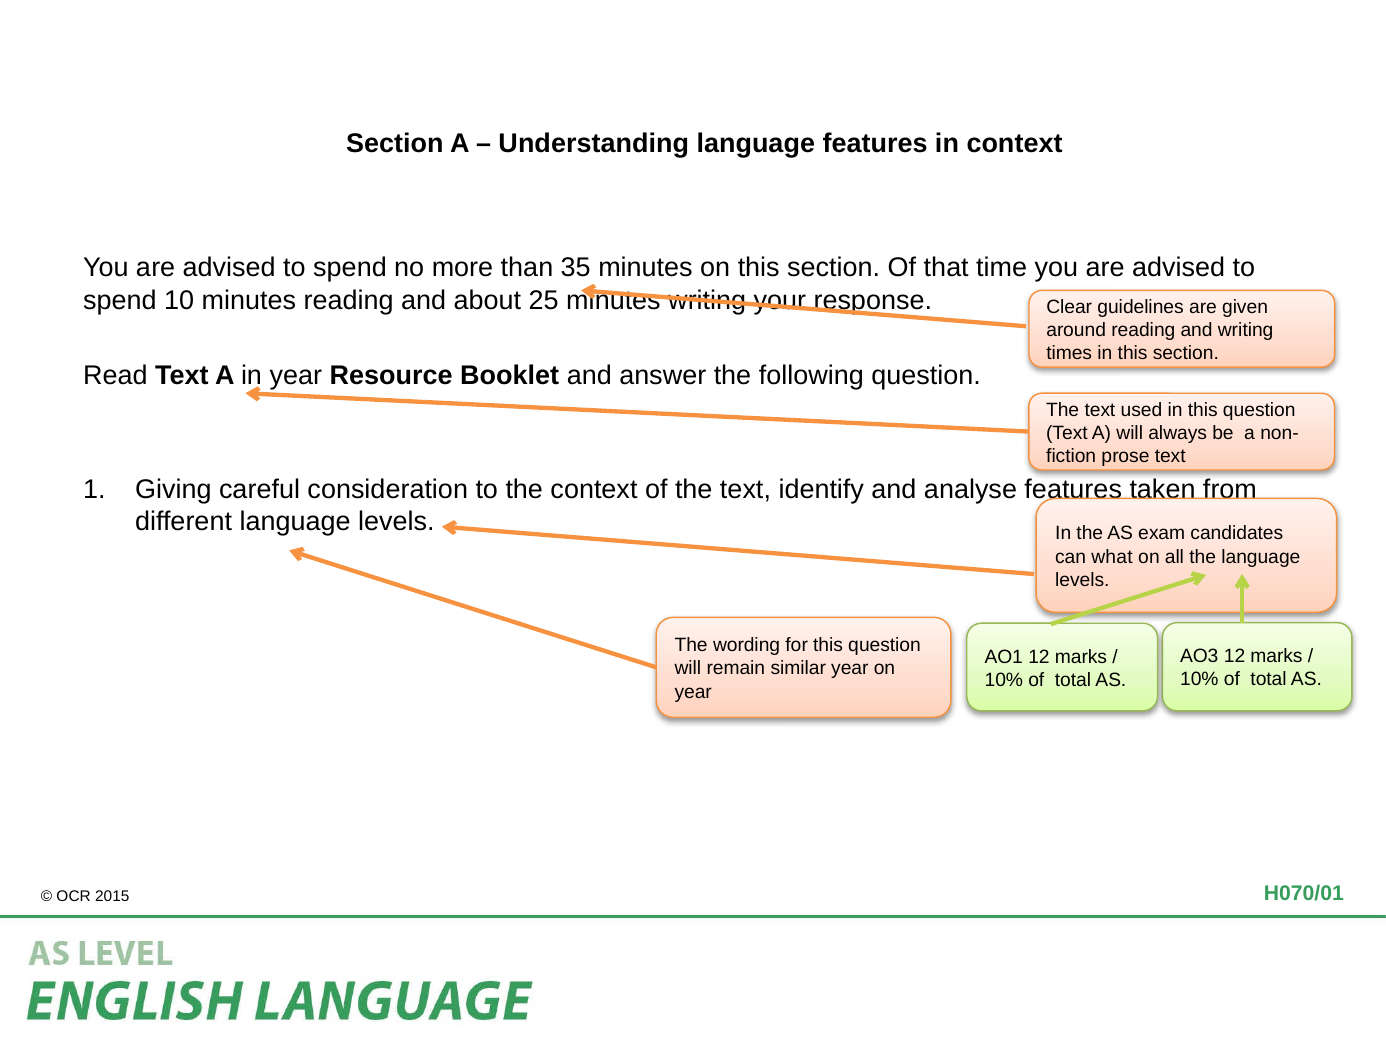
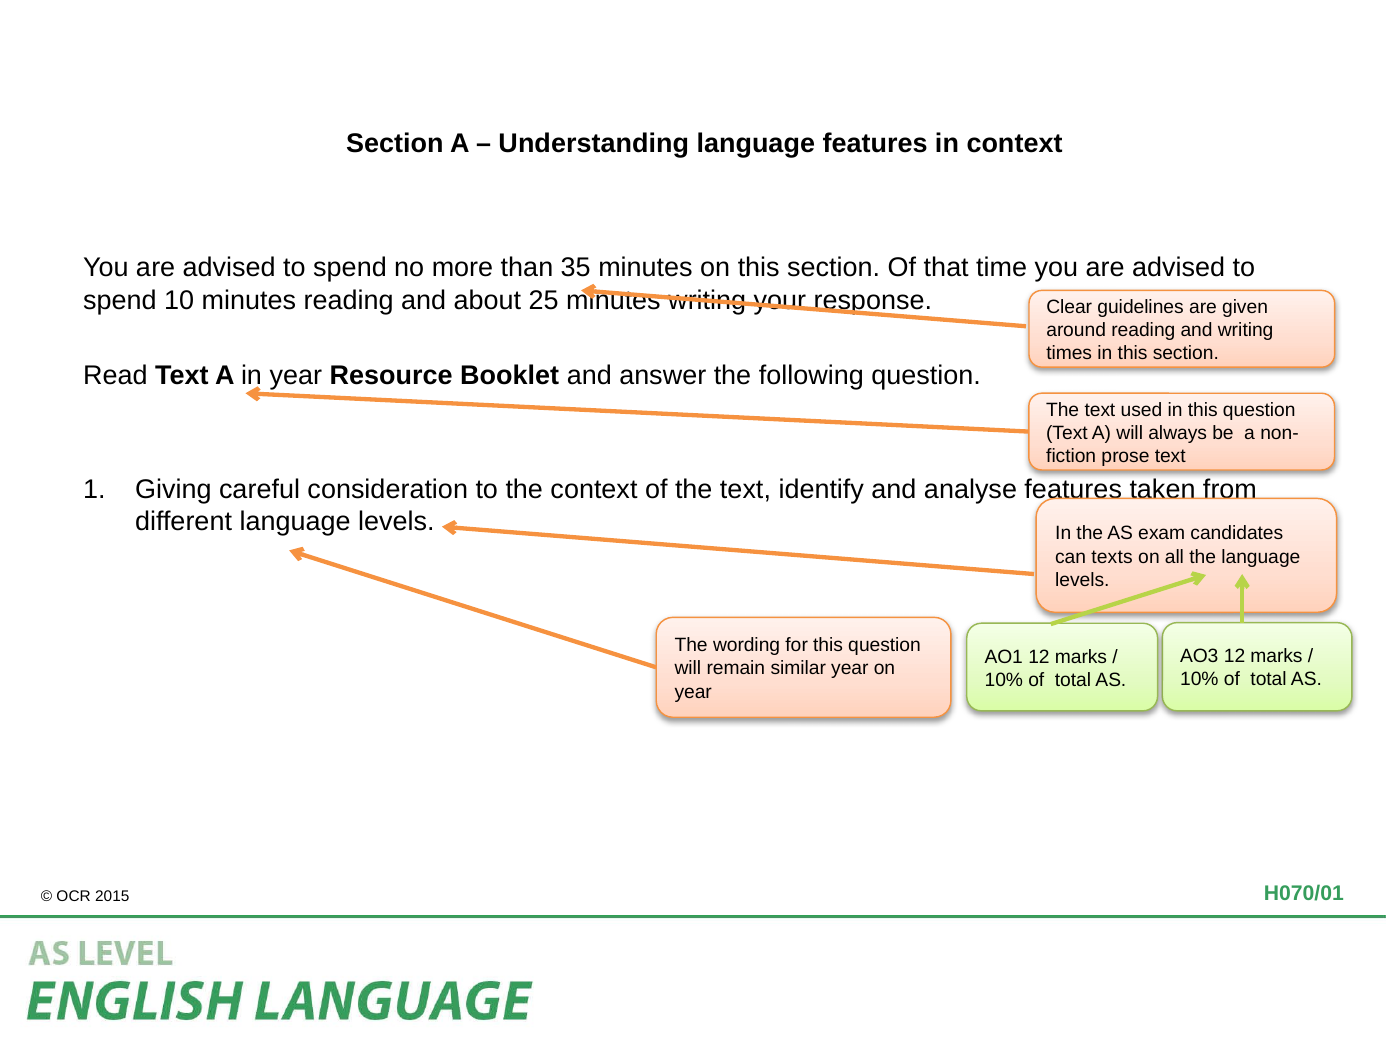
what: what -> texts
